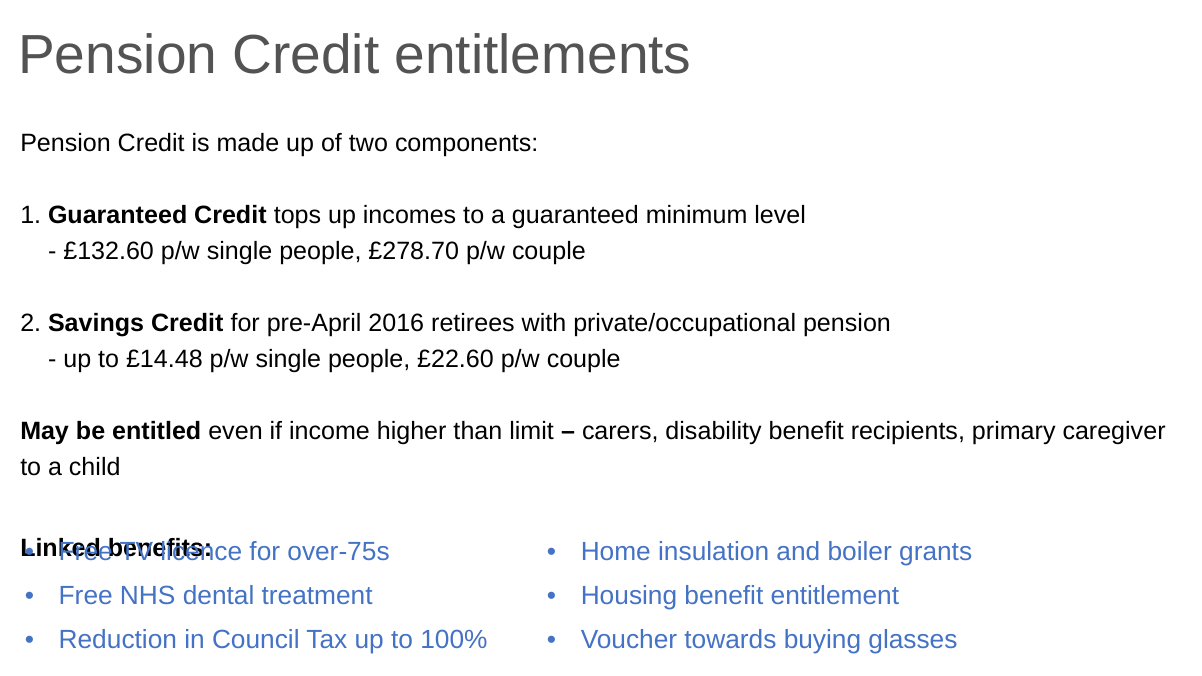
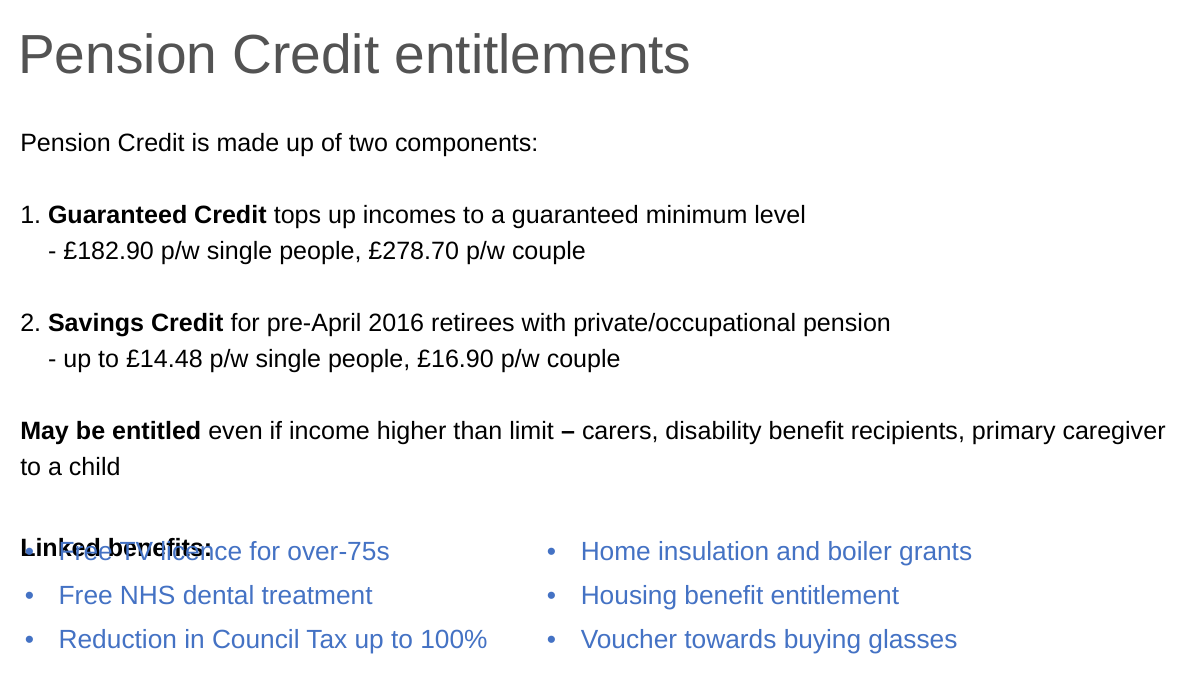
£132.60: £132.60 -> £182.90
£22.60: £22.60 -> £16.90
